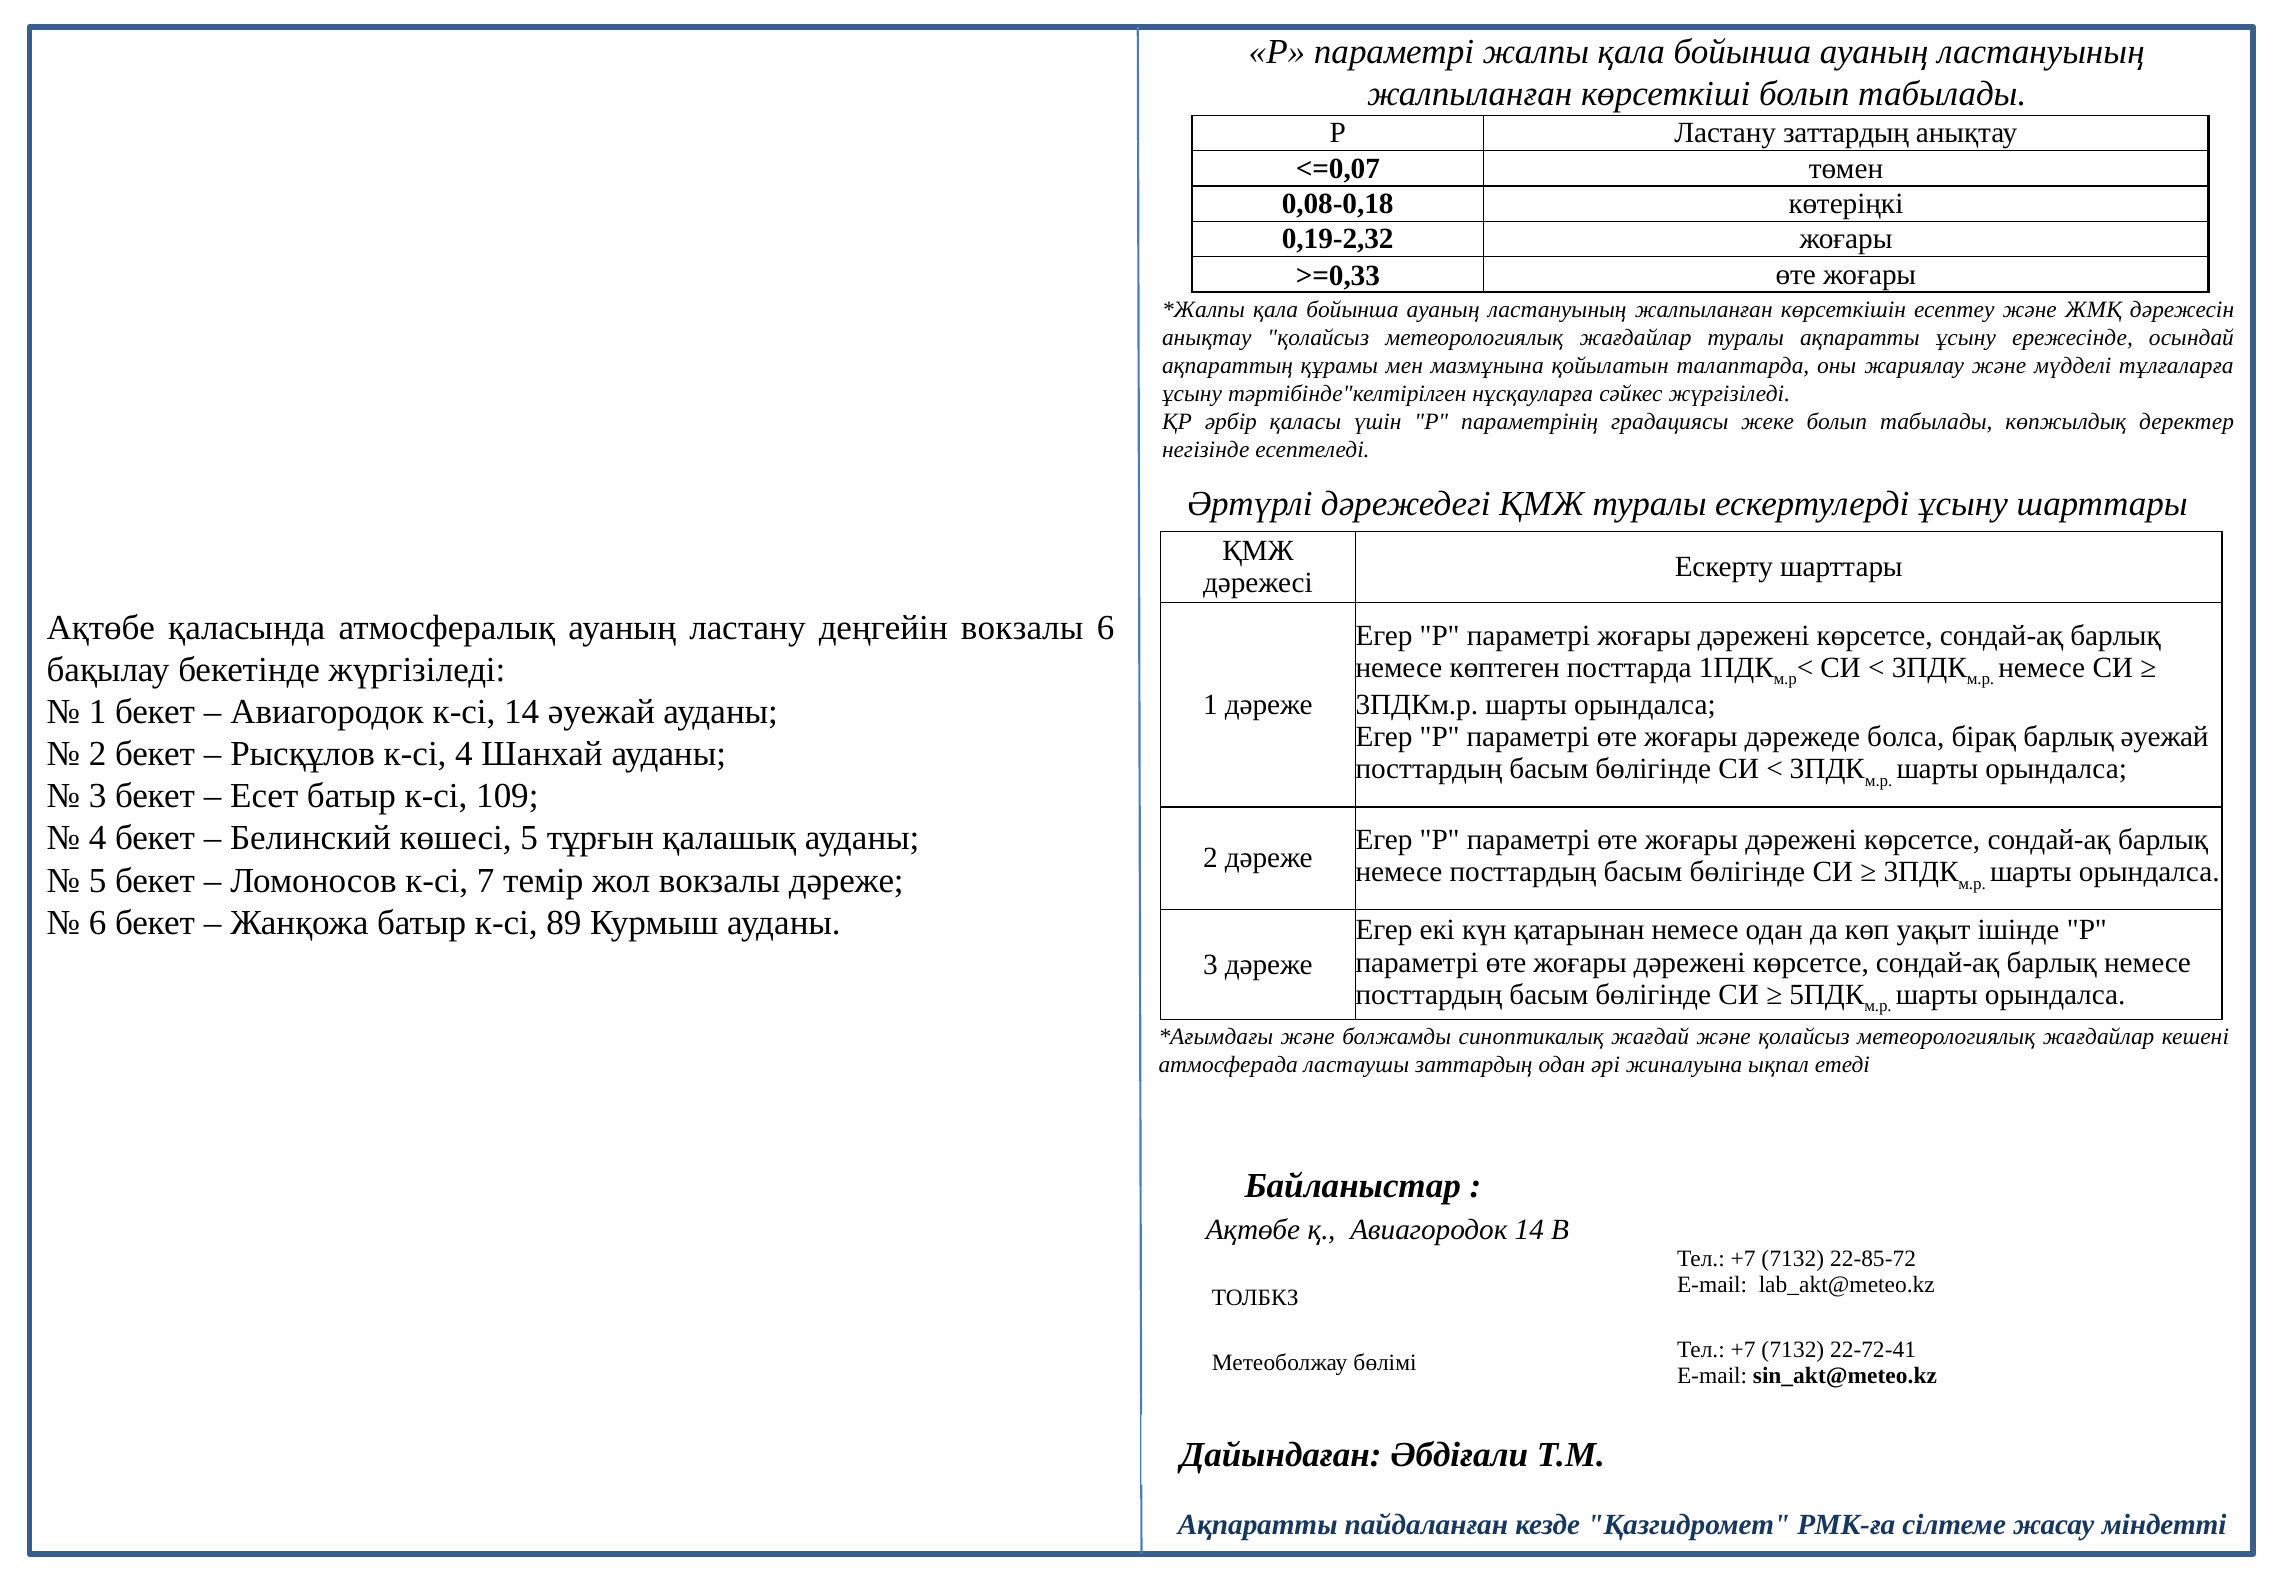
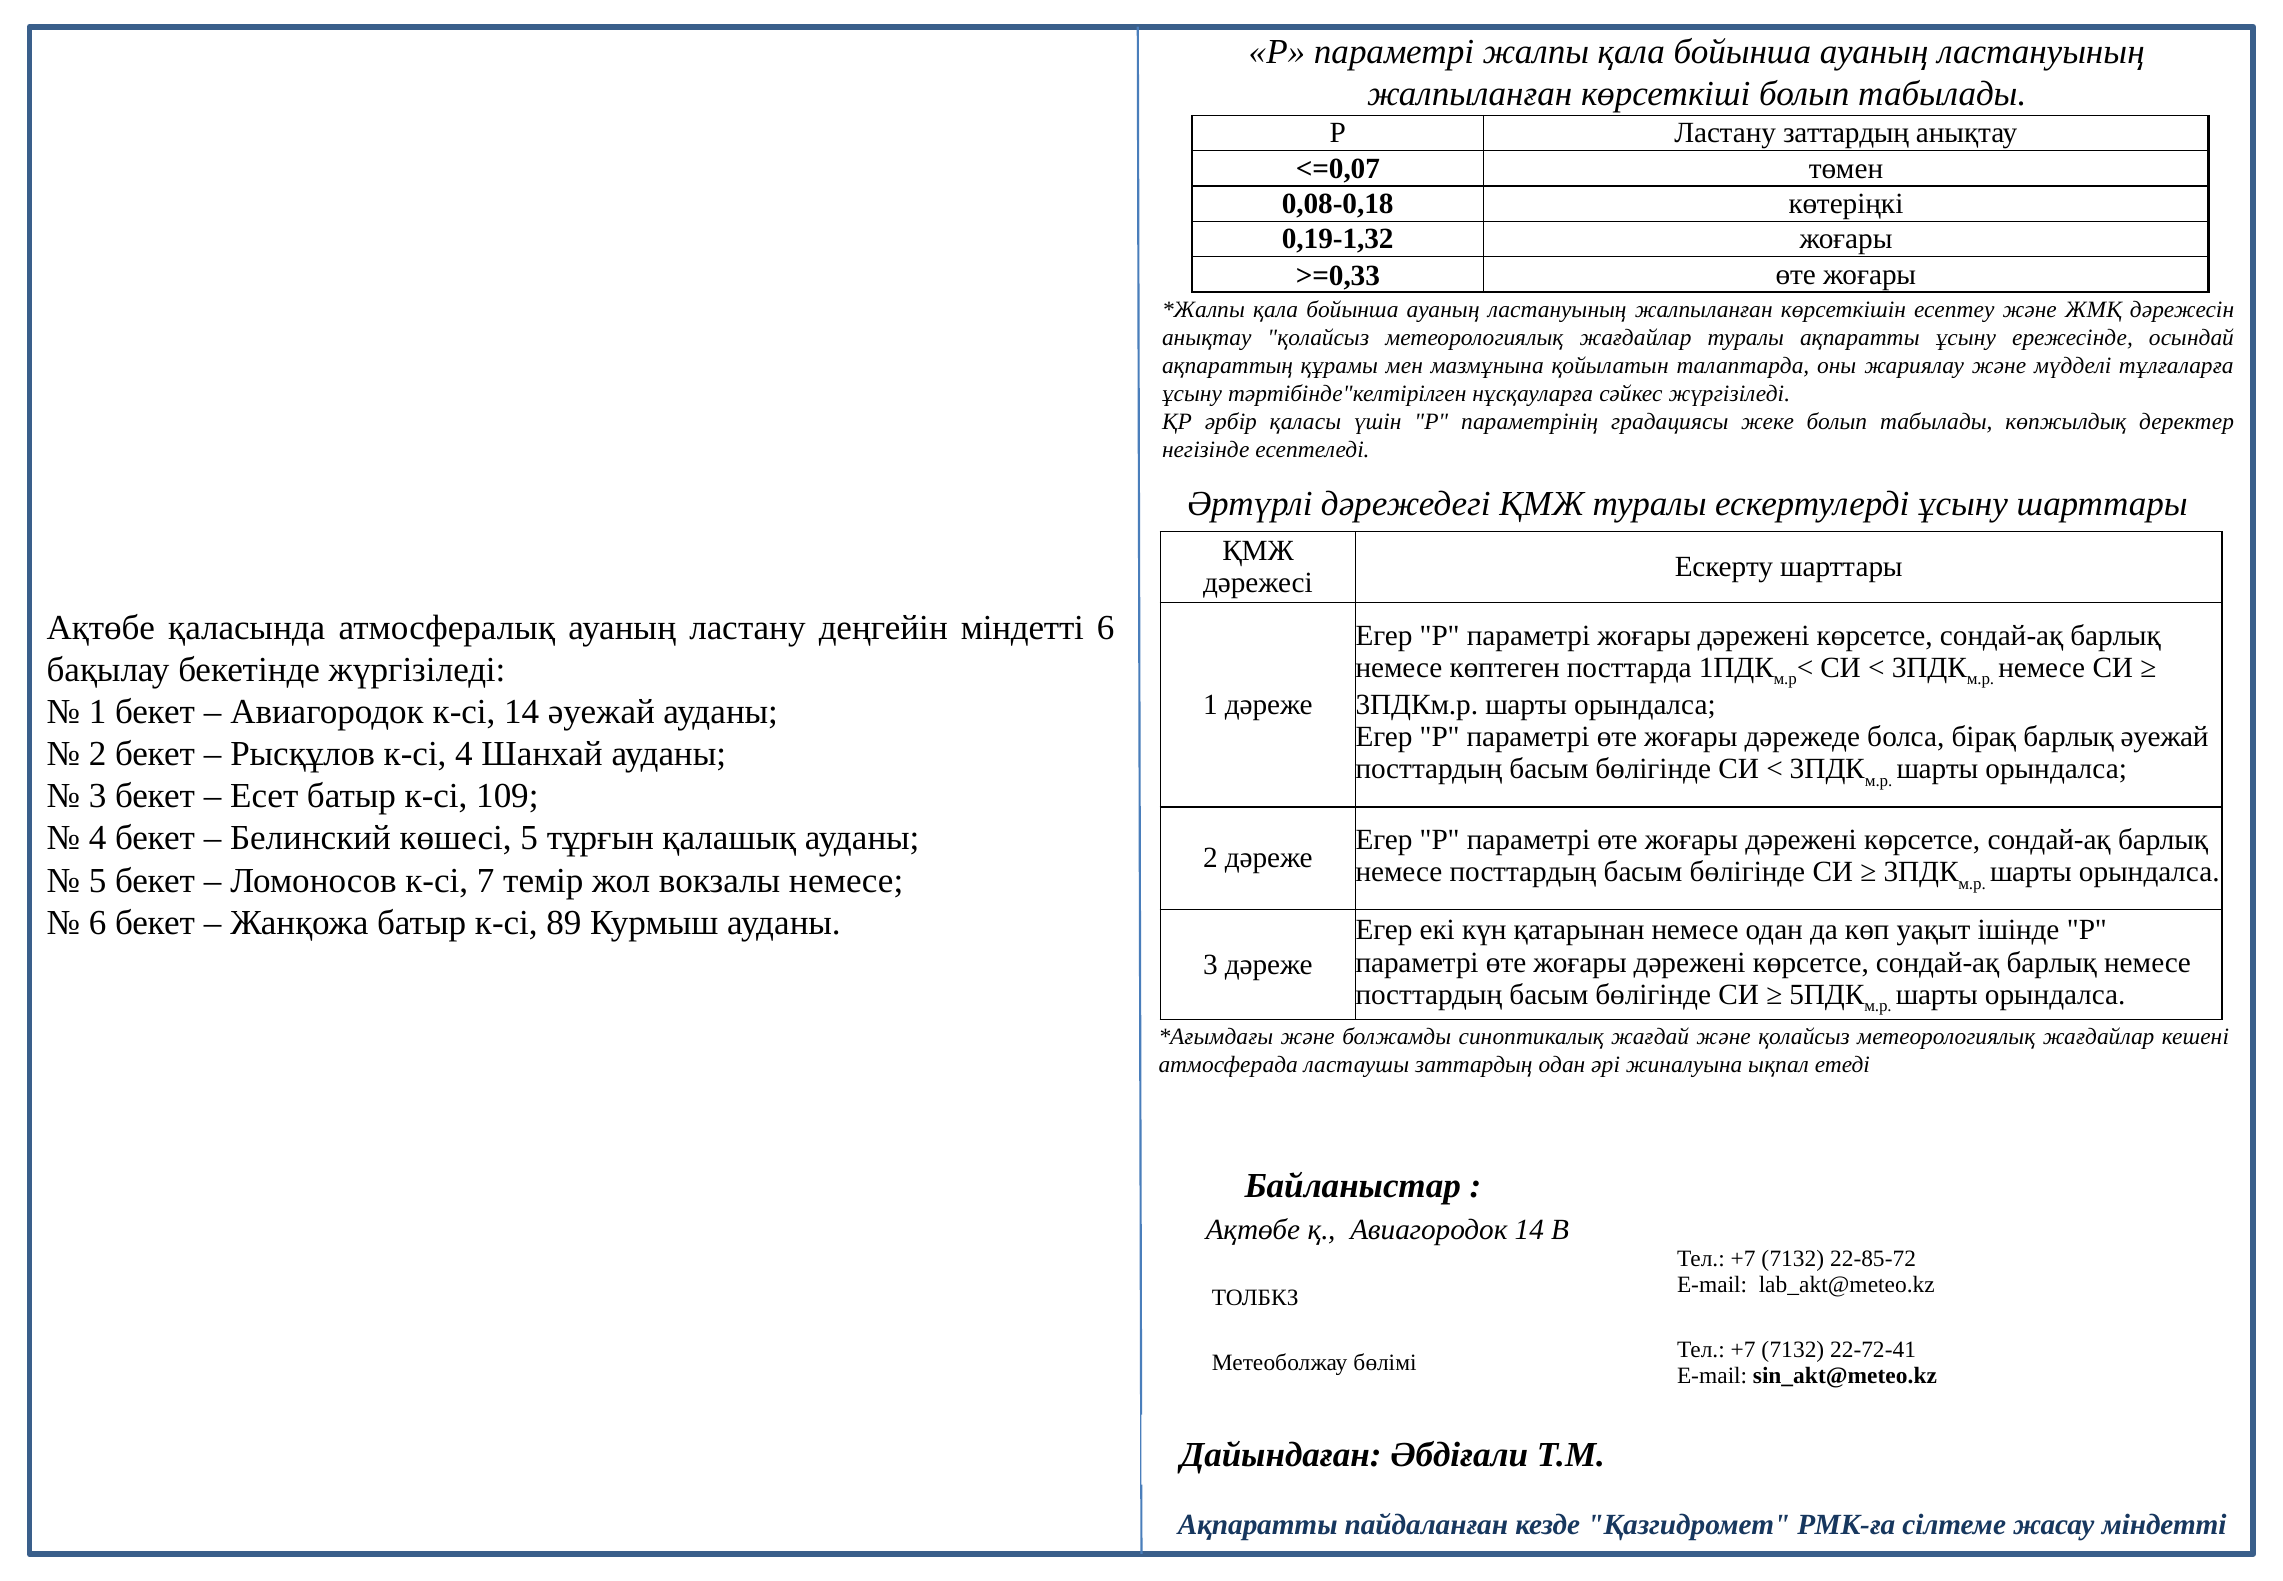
0,19-2,32: 0,19-2,32 -> 0,19-1,32
деңгейін вокзалы: вокзалы -> міндетті
вокзалы дәреже: дәреже -> немесе
